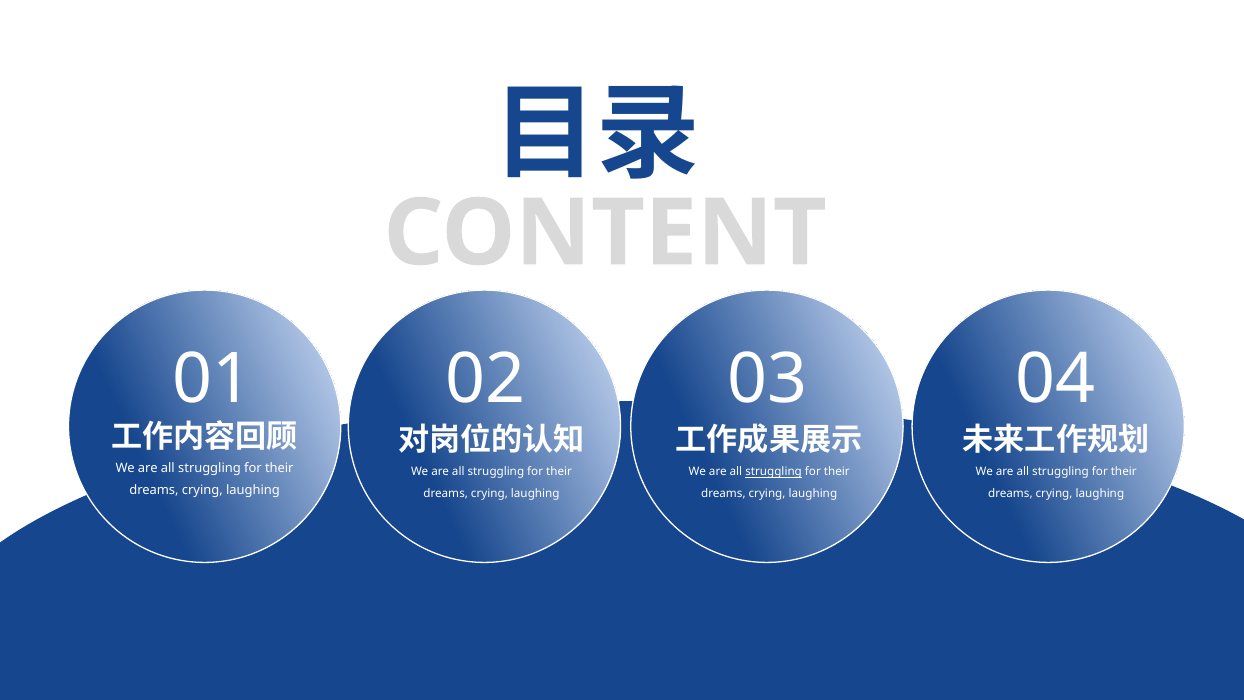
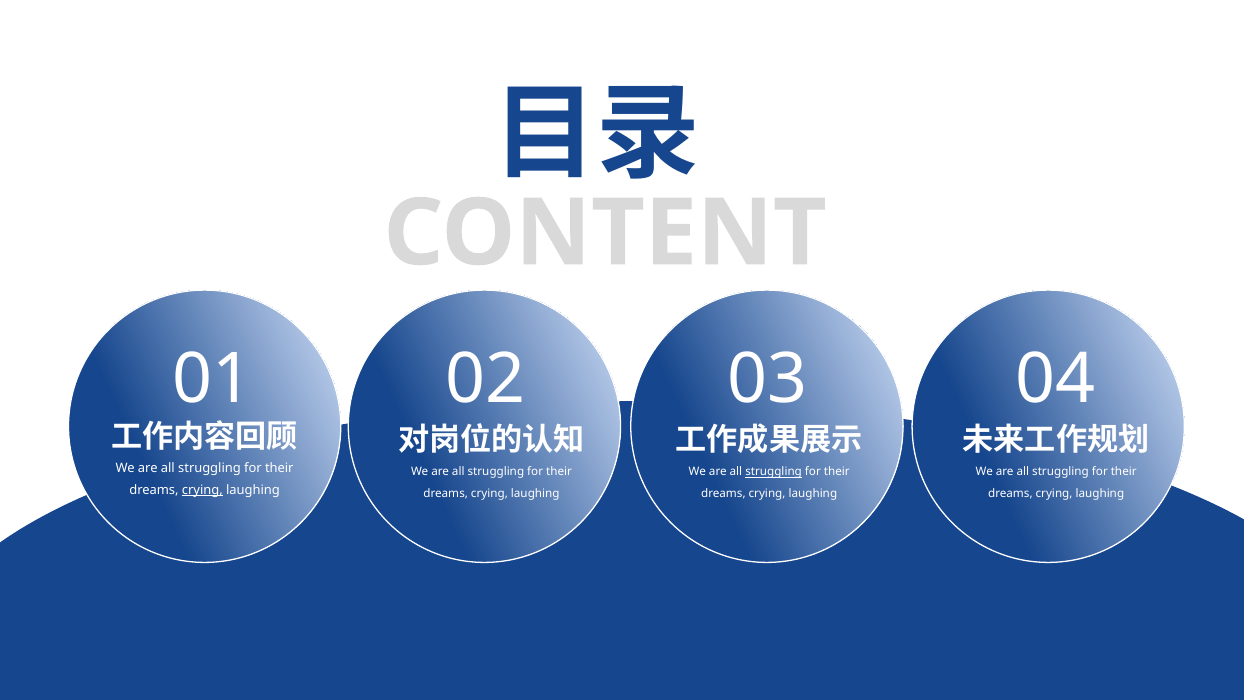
crying at (202, 490) underline: none -> present
